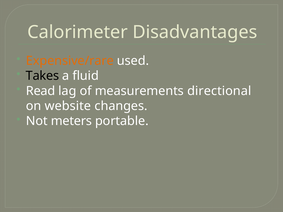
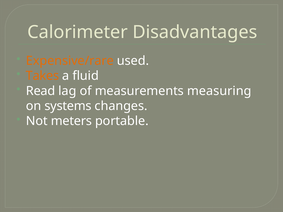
Takes colour: black -> orange
directional: directional -> measuring
website: website -> systems
